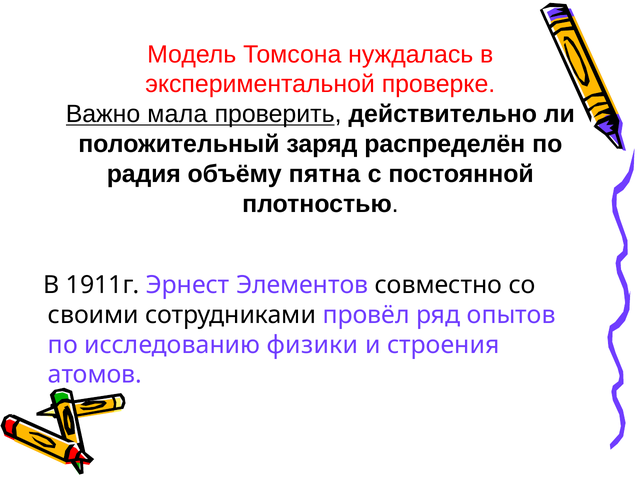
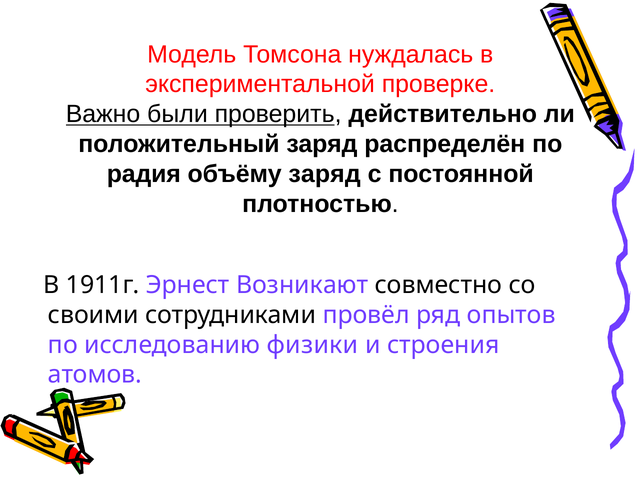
мала: мала -> были
объёму пятна: пятна -> заряд
Элементов: Элементов -> Возникают
